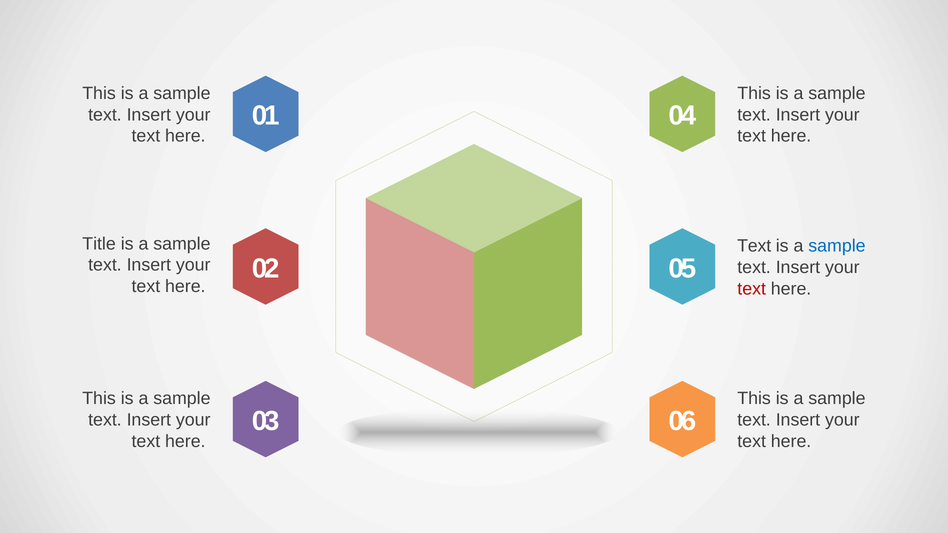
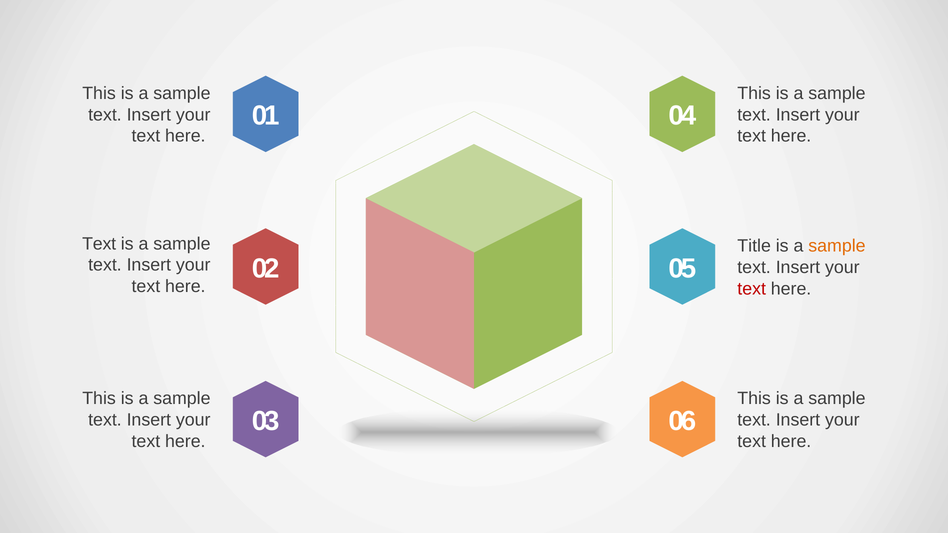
Title at (99, 244): Title -> Text
Text at (754, 246): Text -> Title
sample at (837, 246) colour: blue -> orange
